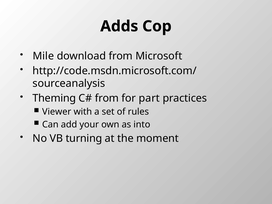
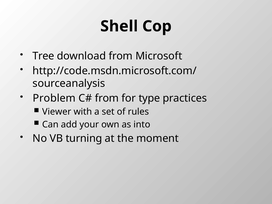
Adds: Adds -> Shell
Mile: Mile -> Tree
Theming: Theming -> Problem
part: part -> type
